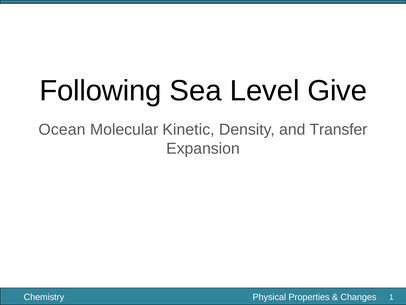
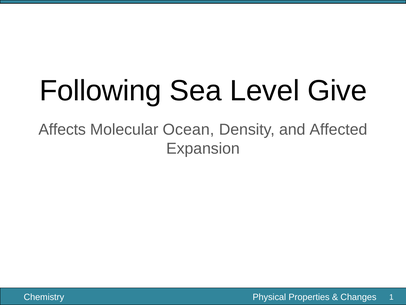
Ocean: Ocean -> Affects
Kinetic: Kinetic -> Ocean
Transfer: Transfer -> Affected
